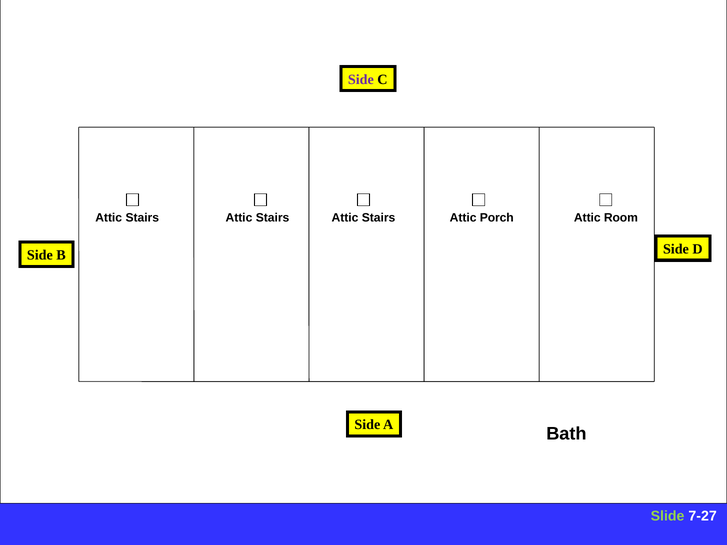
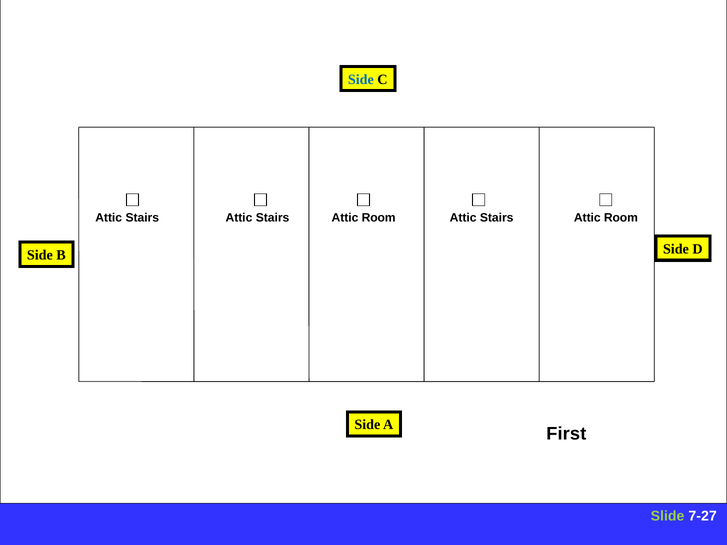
Side at (361, 80) colour: purple -> blue
Stairs at (379, 218): Stairs -> Room
Porch at (497, 218): Porch -> Stairs
Bath: Bath -> First
